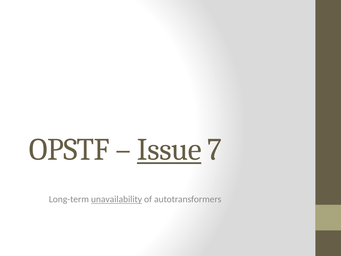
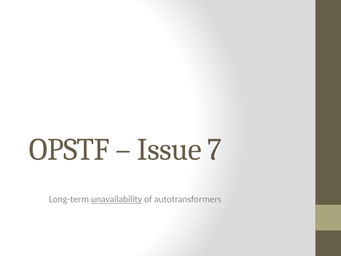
Issue underline: present -> none
